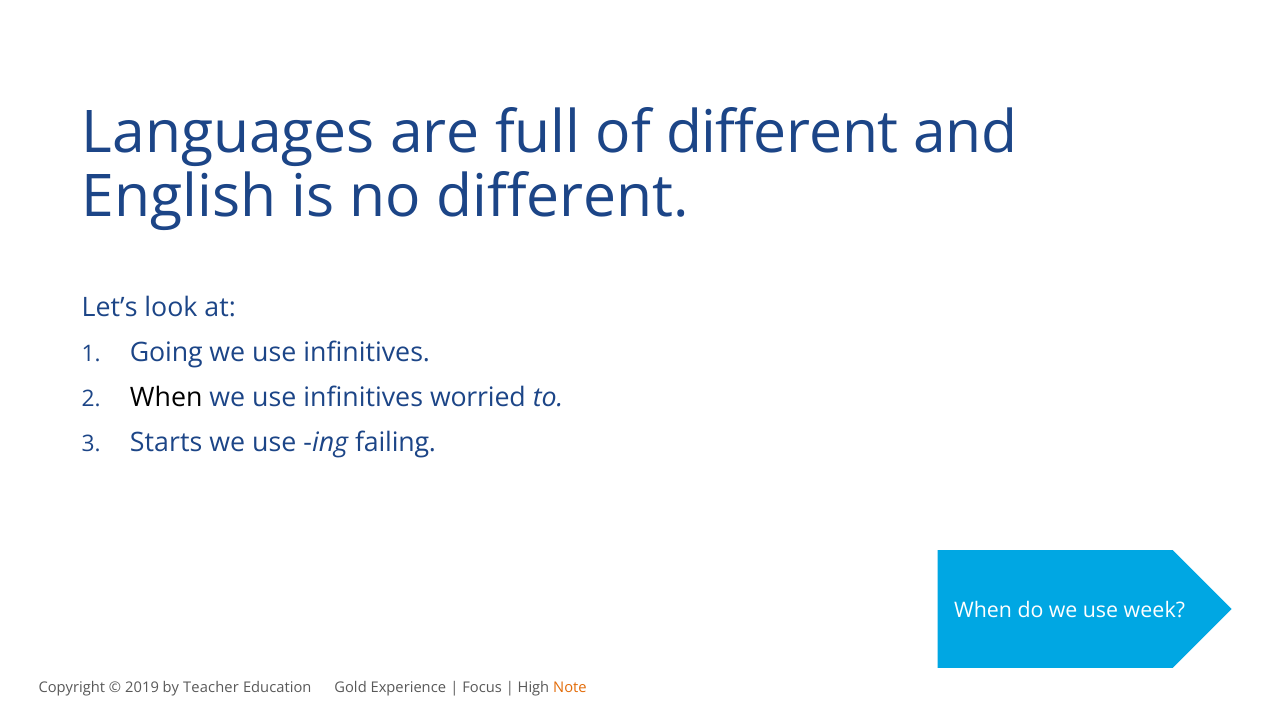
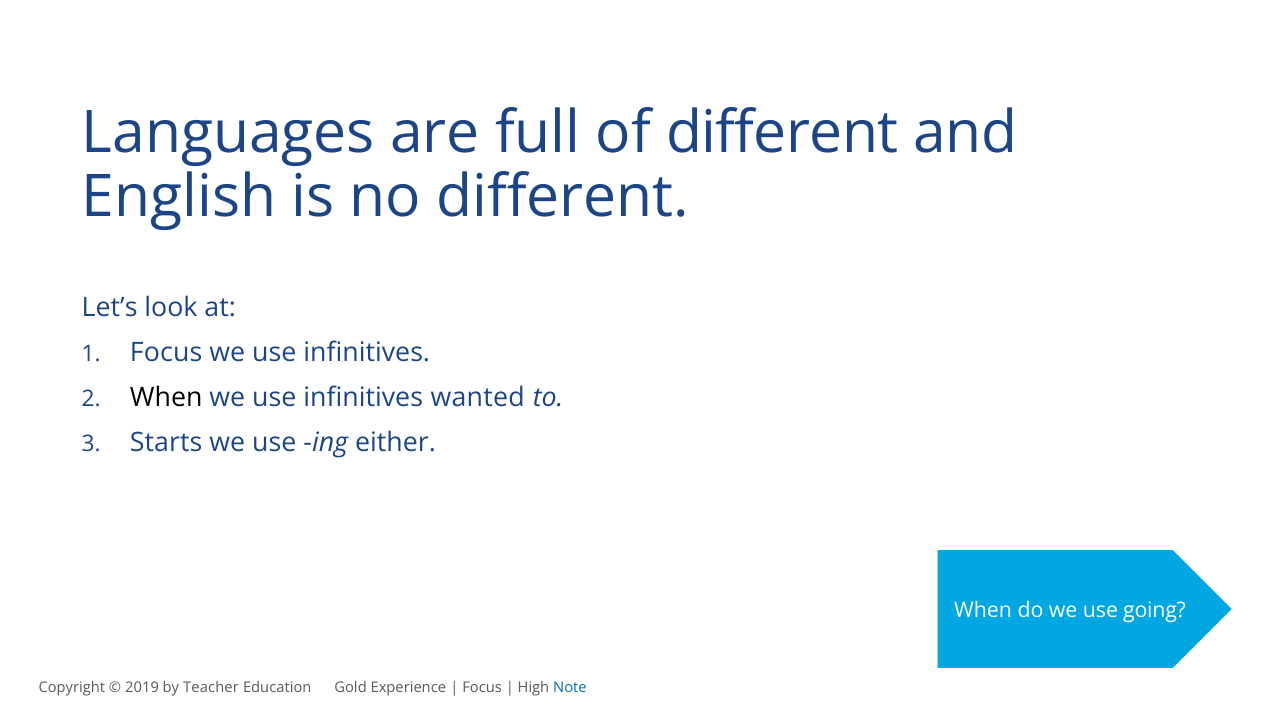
Going at (166, 353): Going -> Focus
worried: worried -> wanted
failing: failing -> either
week: week -> going
Note colour: orange -> blue
